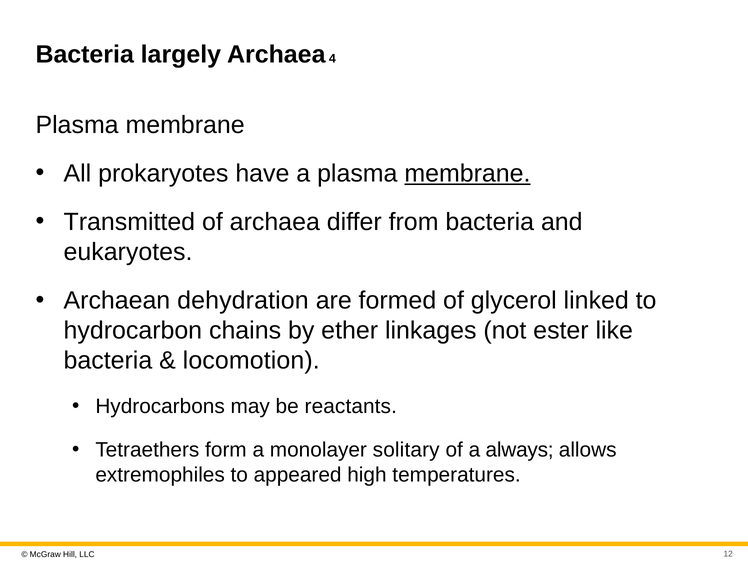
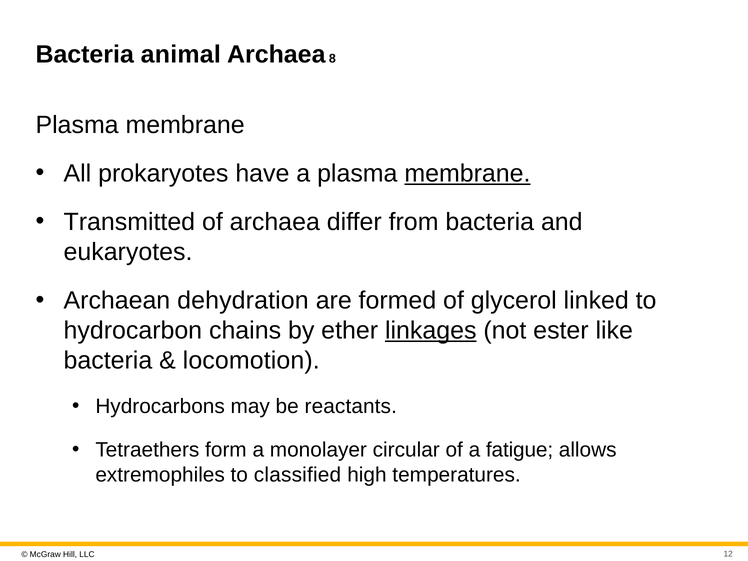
largely: largely -> animal
4: 4 -> 8
linkages underline: none -> present
solitary: solitary -> circular
always: always -> fatigue
appeared: appeared -> classified
